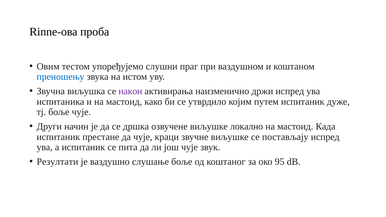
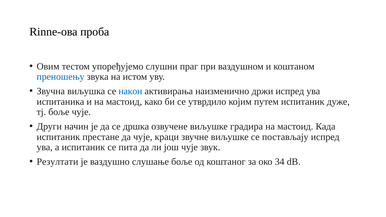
након colour: purple -> blue
локално: локално -> градира
95: 95 -> 34
